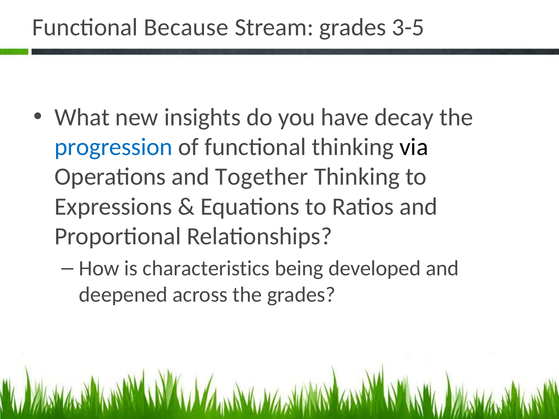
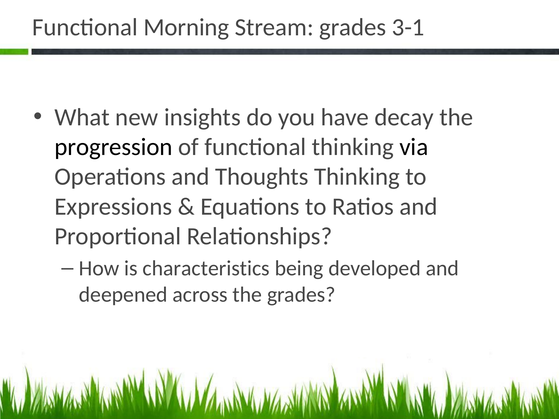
Because: Because -> Morning
3-5: 3-5 -> 3-1
progression colour: blue -> black
Together: Together -> Thoughts
